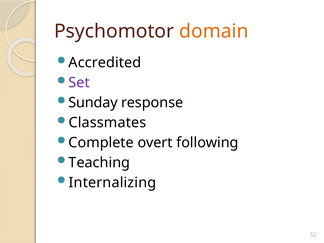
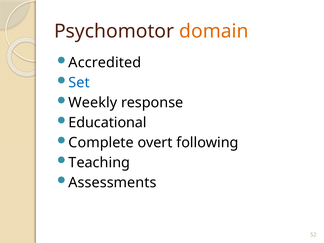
Set colour: purple -> blue
Sunday: Sunday -> Weekly
Classmates: Classmates -> Educational
Internalizing: Internalizing -> Assessments
